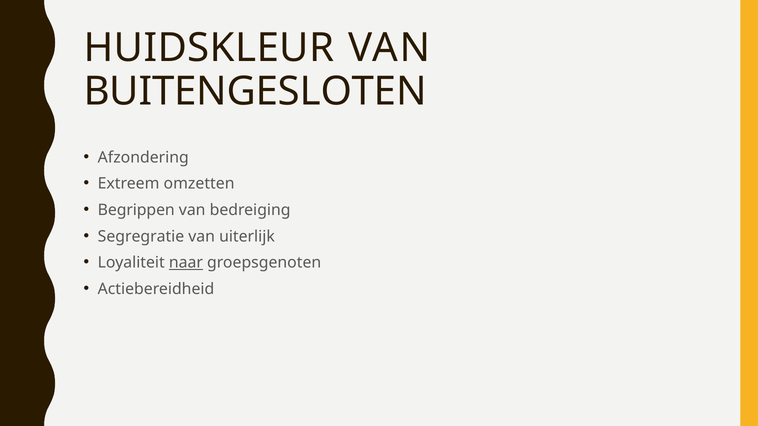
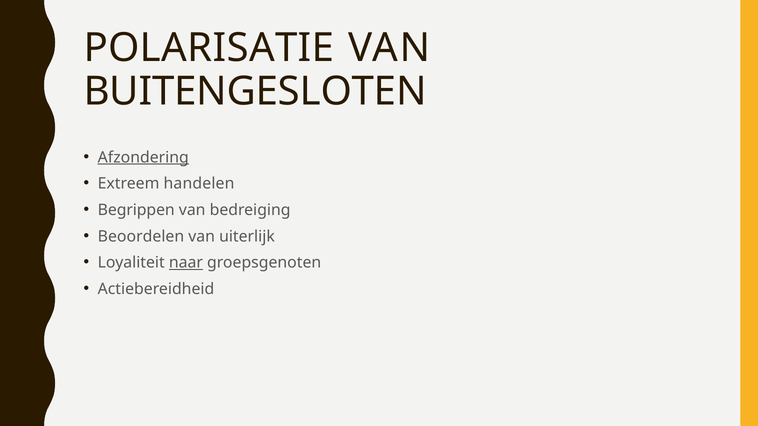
HUIDSKLEUR: HUIDSKLEUR -> POLARISATIE
Afzondering underline: none -> present
omzetten: omzetten -> handelen
Segregratie: Segregratie -> Beoordelen
